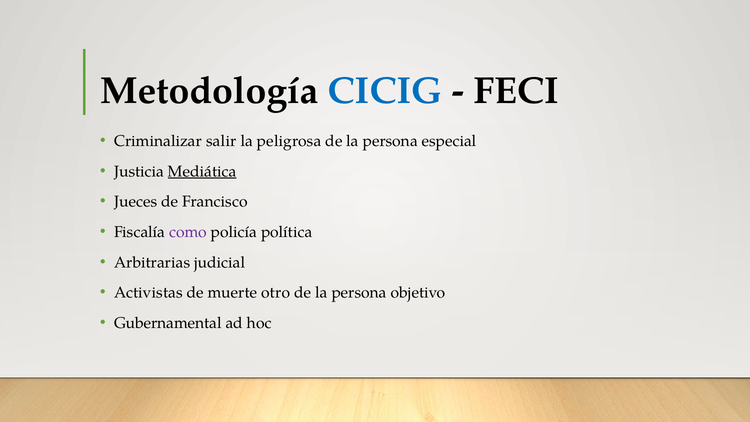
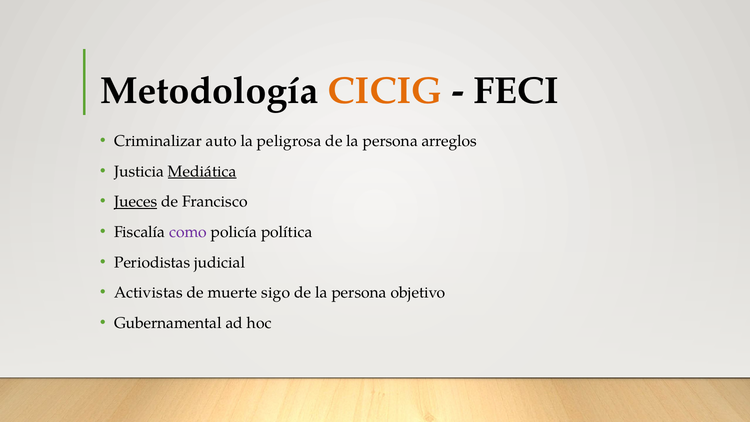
CICIG colour: blue -> orange
salir: salir -> auto
especial: especial -> arreglos
Jueces underline: none -> present
Arbitrarias: Arbitrarias -> Periodistas
otro: otro -> sigo
